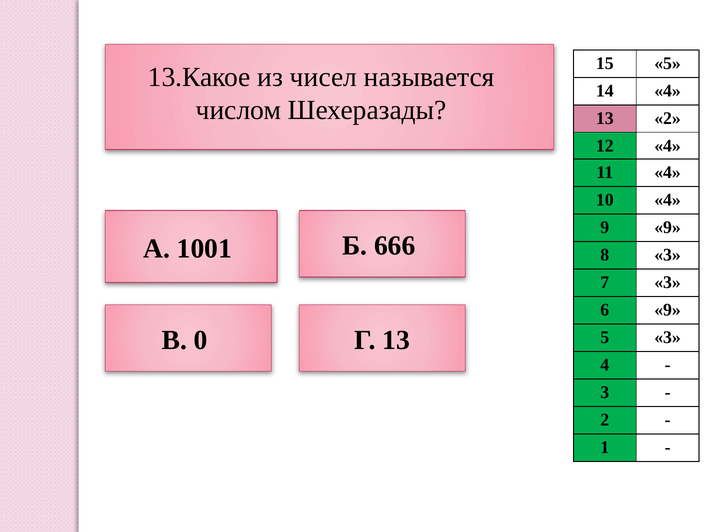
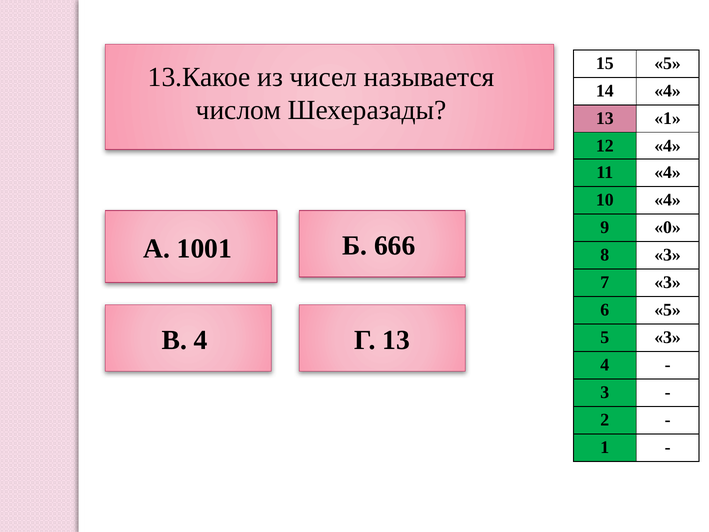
13 2: 2 -> 1
9 9: 9 -> 0
6 9: 9 -> 5
В 0: 0 -> 4
